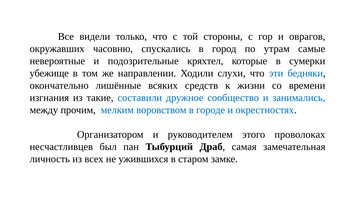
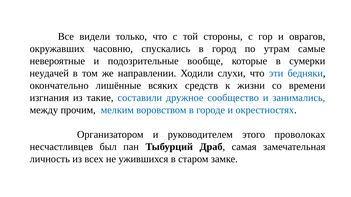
кряхтел: кряхтел -> вообще
убежище: убежище -> неудачей
